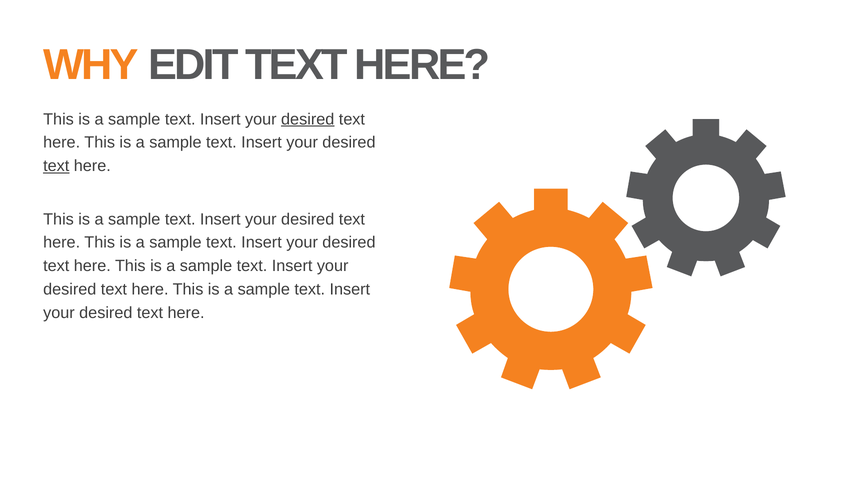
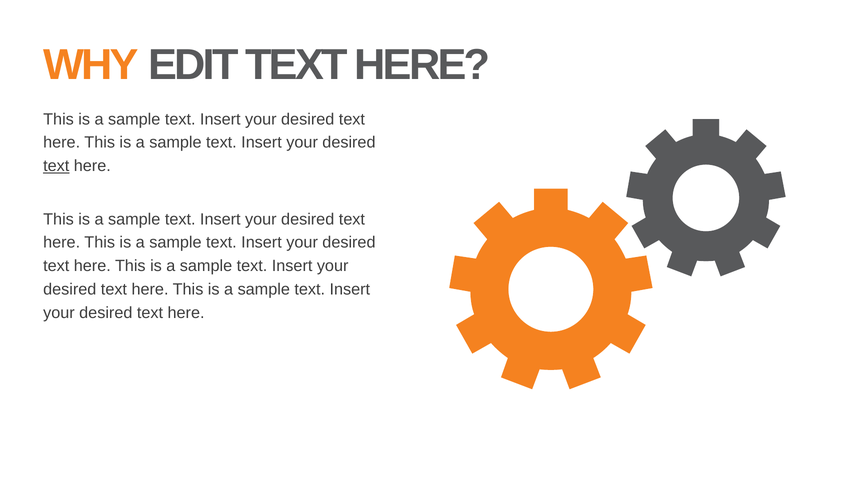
desired at (308, 119) underline: present -> none
